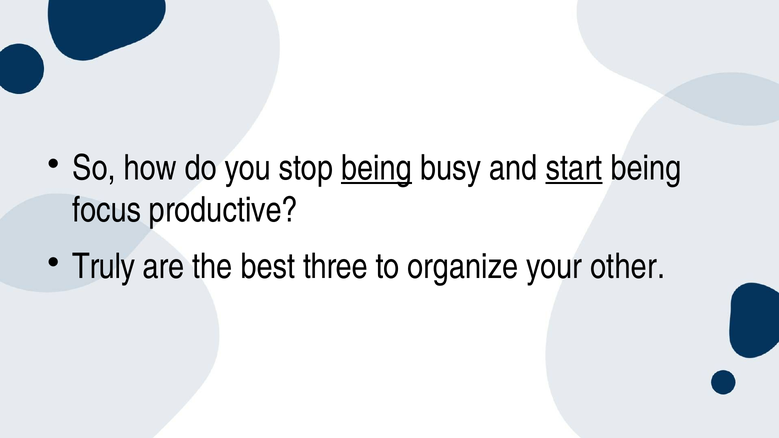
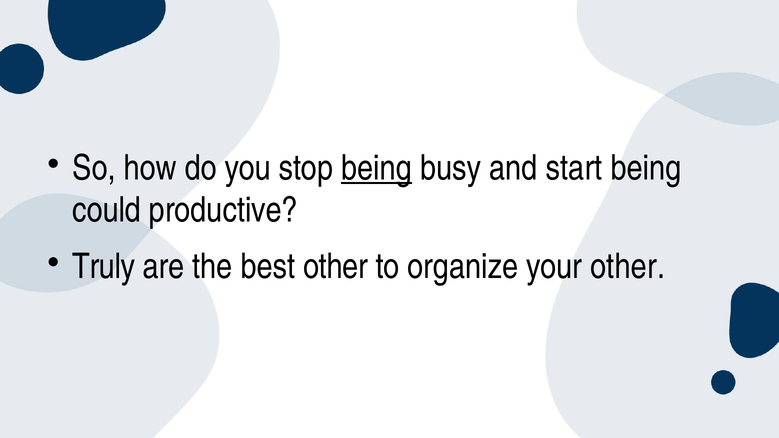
start underline: present -> none
focus: focus -> could
best three: three -> other
